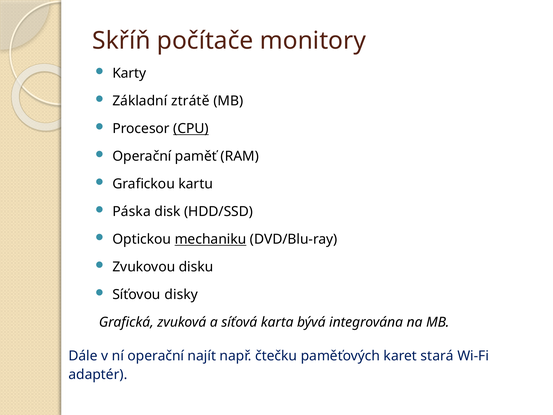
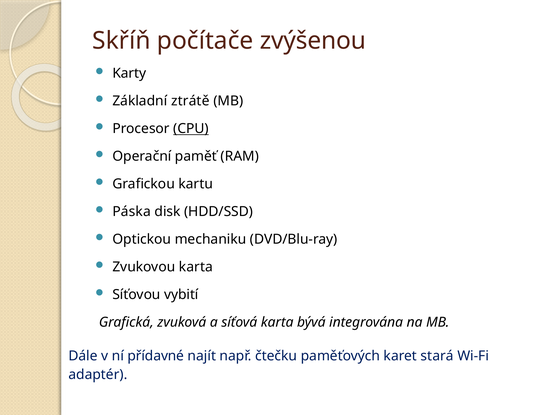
monitory: monitory -> zvýšenou
mechaniku underline: present -> none
Zvukovou disku: disku -> karta
disky: disky -> vybití
ní operační: operační -> přídavné
